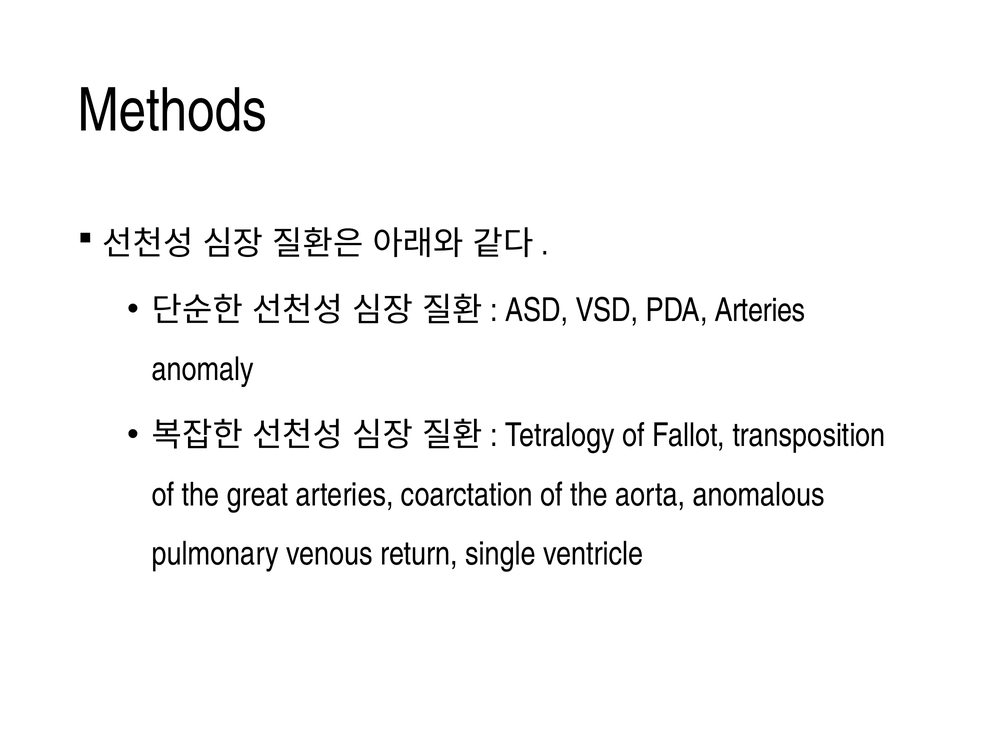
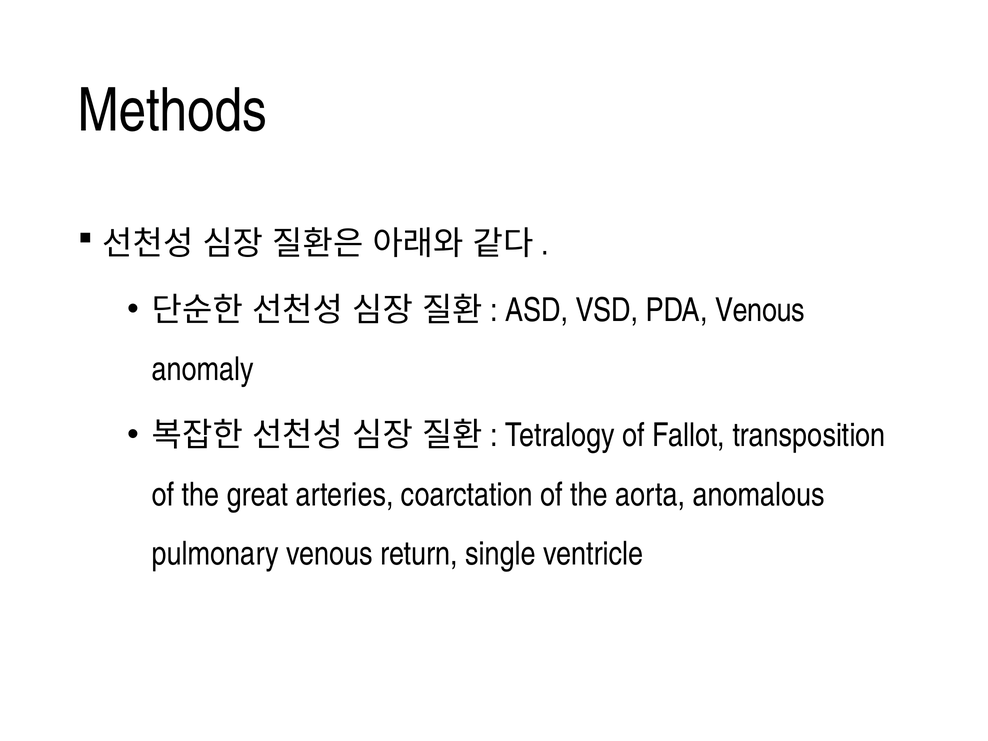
PDA Arteries: Arteries -> Venous
